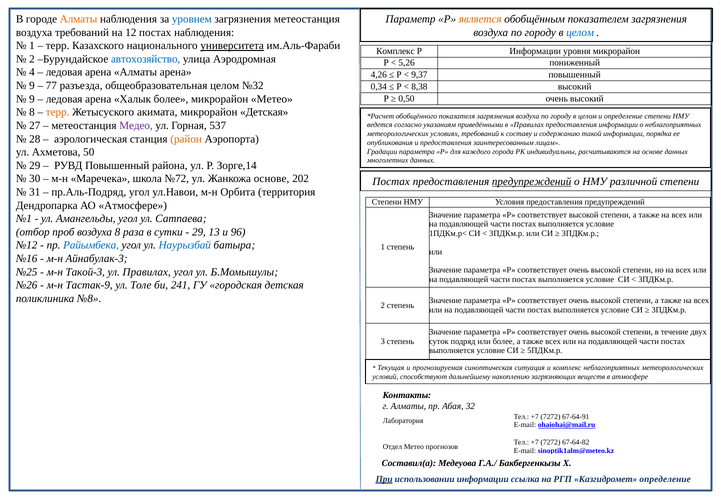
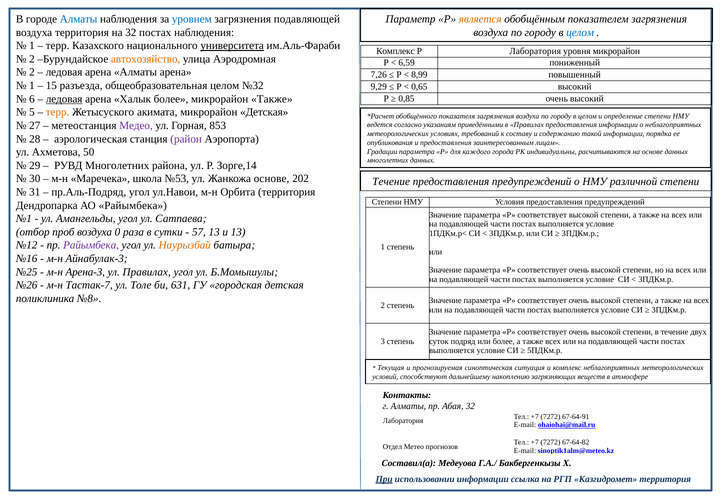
Алматы at (79, 19) colour: orange -> blue
загрязнения метеостанция: метеостанция -> подавляющей
воздуха требований: требований -> территория
на 12: 12 -> 32
Р Информации: Информации -> Лаборатория
автохозяйство colour: blue -> orange
5,26: 5,26 -> 6,59
4 at (32, 72): 4 -> 2
4,26: 4,26 -> 7,26
9,37: 9,37 -> 8,99
9 at (32, 86): 9 -> 1
77: 77 -> 15
0,34: 0,34 -> 9,29
8,38: 8,38 -> 0,65
9 at (32, 99): 9 -> 6
ледовая at (64, 99) underline: none -> present
микрорайон Метео: Метео -> Также
0,50: 0,50 -> 0,85
8 at (32, 112): 8 -> 5
537: 537 -> 853
район colour: orange -> purple
РУВД Повышенный: Повышенный -> Многолетних
№72: №72 -> №53
Постах at (391, 182): Постах -> Течение
предупреждений at (532, 182) underline: present -> none
АО Атмосфере: Атмосфере -> Райымбека
воздуха 8: 8 -> 0
29 at (199, 232): 29 -> 57
и 96: 96 -> 13
Райымбека at (91, 245) colour: blue -> purple
Наурызбай colour: blue -> orange
Такой-3: Такой-3 -> Арена-3
Тастак-9: Тастак-9 -> Тастак-7
241: 241 -> 631
Казгидромет определение: определение -> территория
